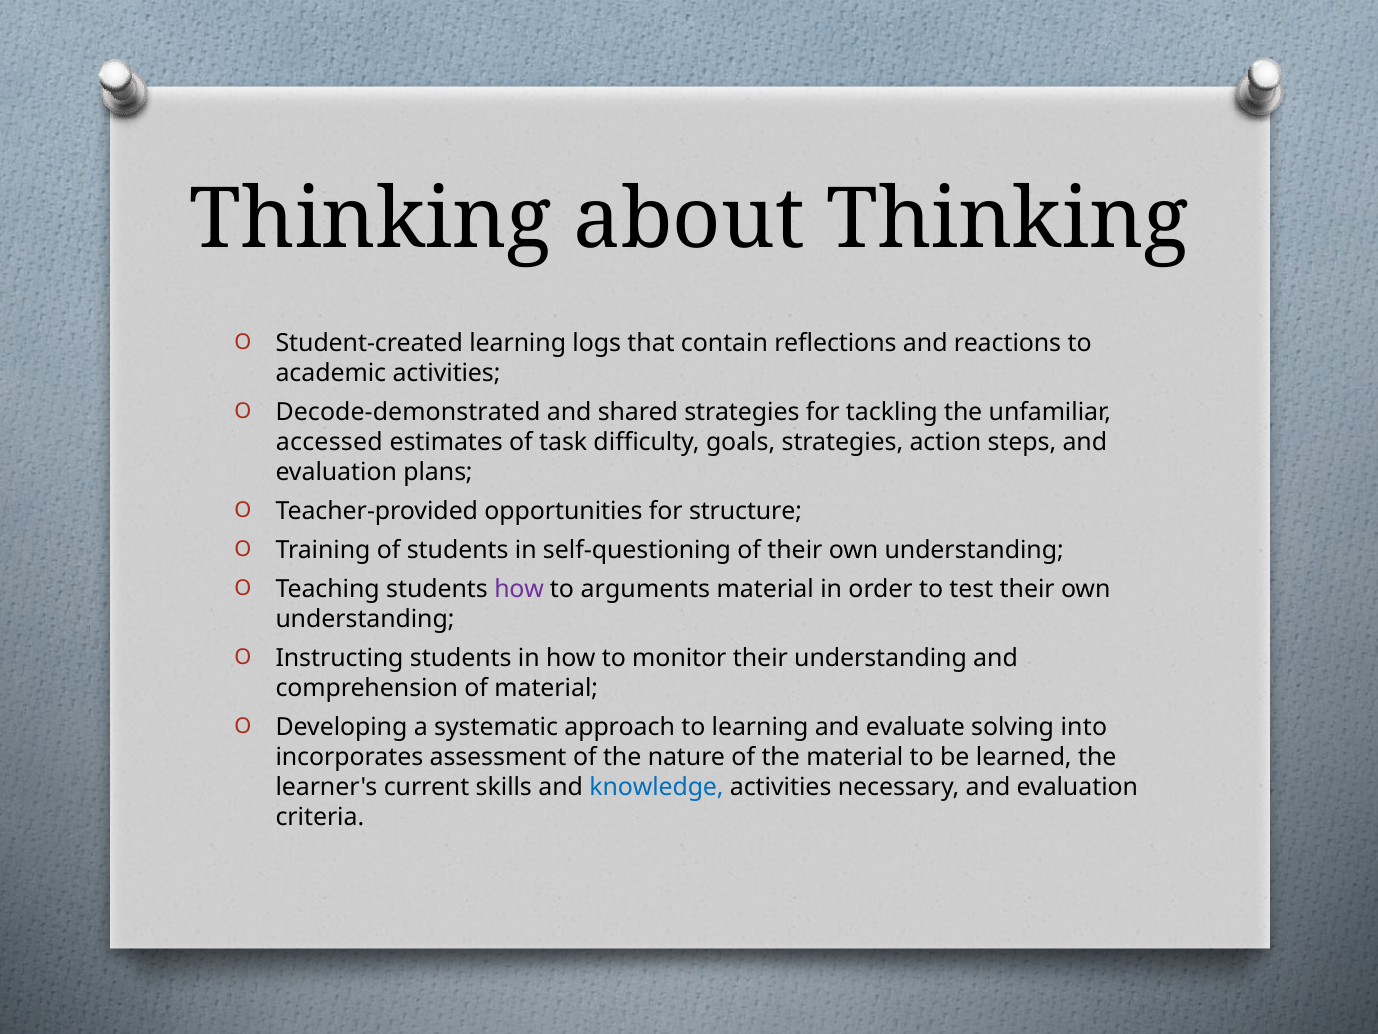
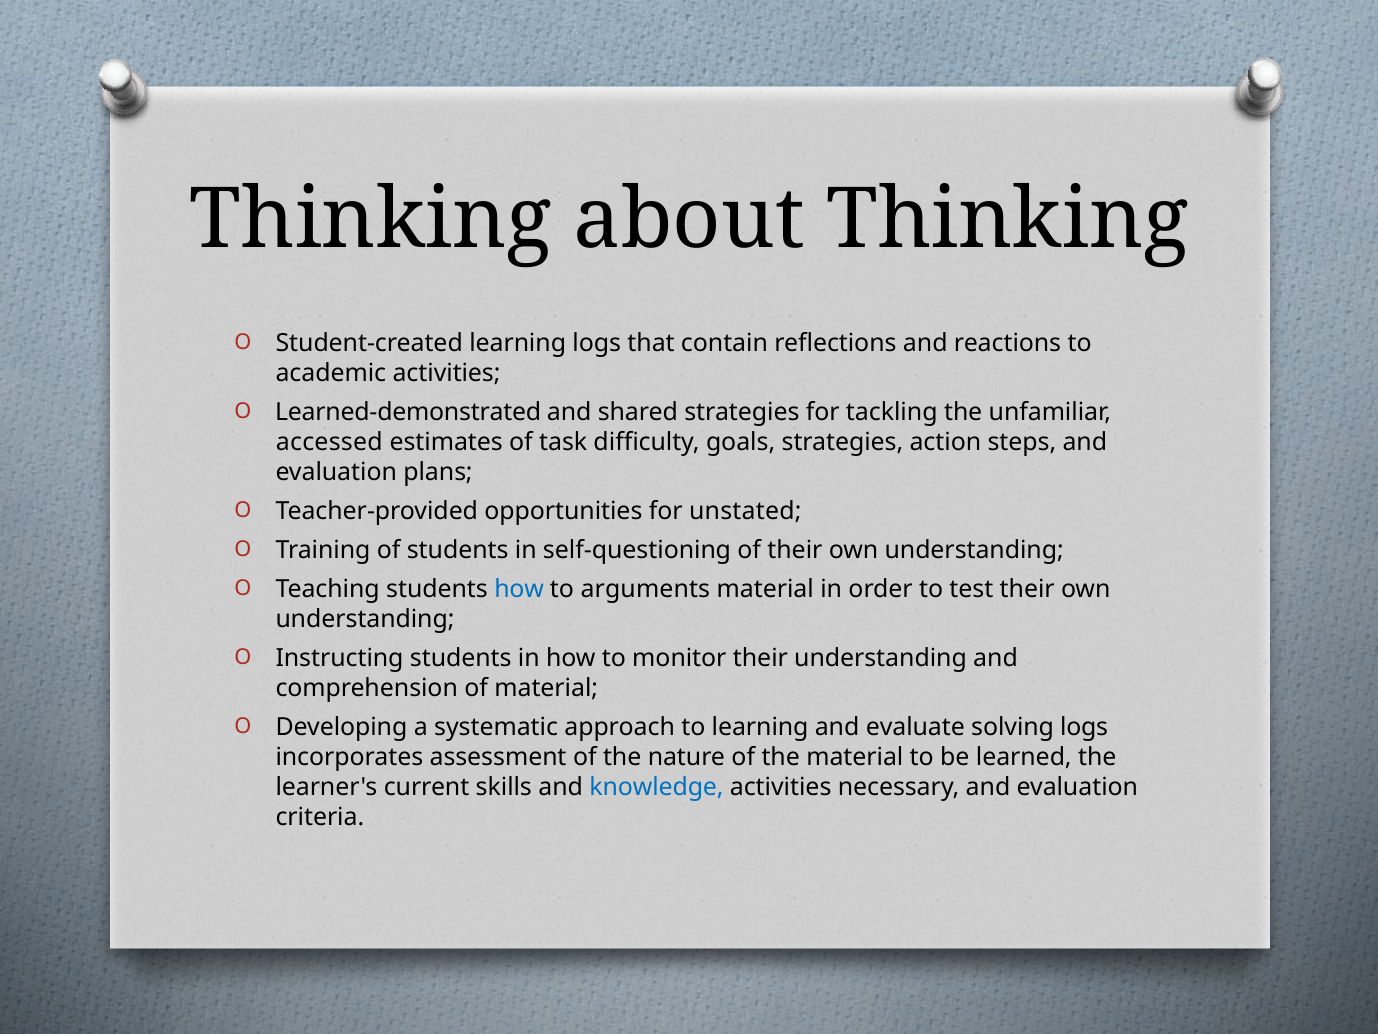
Decode-demonstrated: Decode-demonstrated -> Learned-demonstrated
structure: structure -> unstated
how at (519, 589) colour: purple -> blue
solving into: into -> logs
